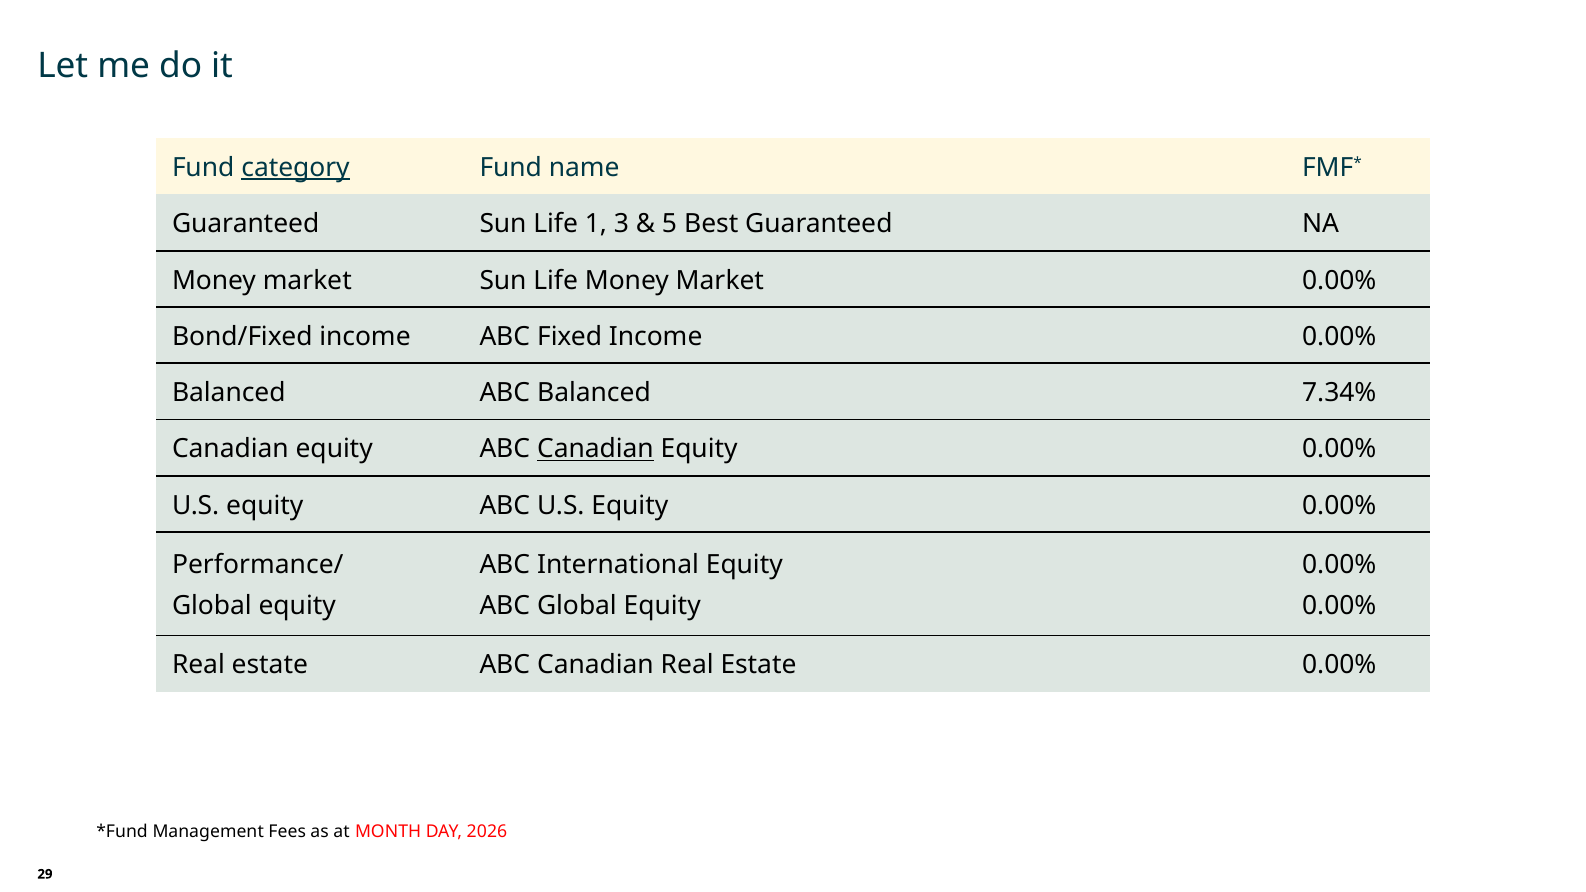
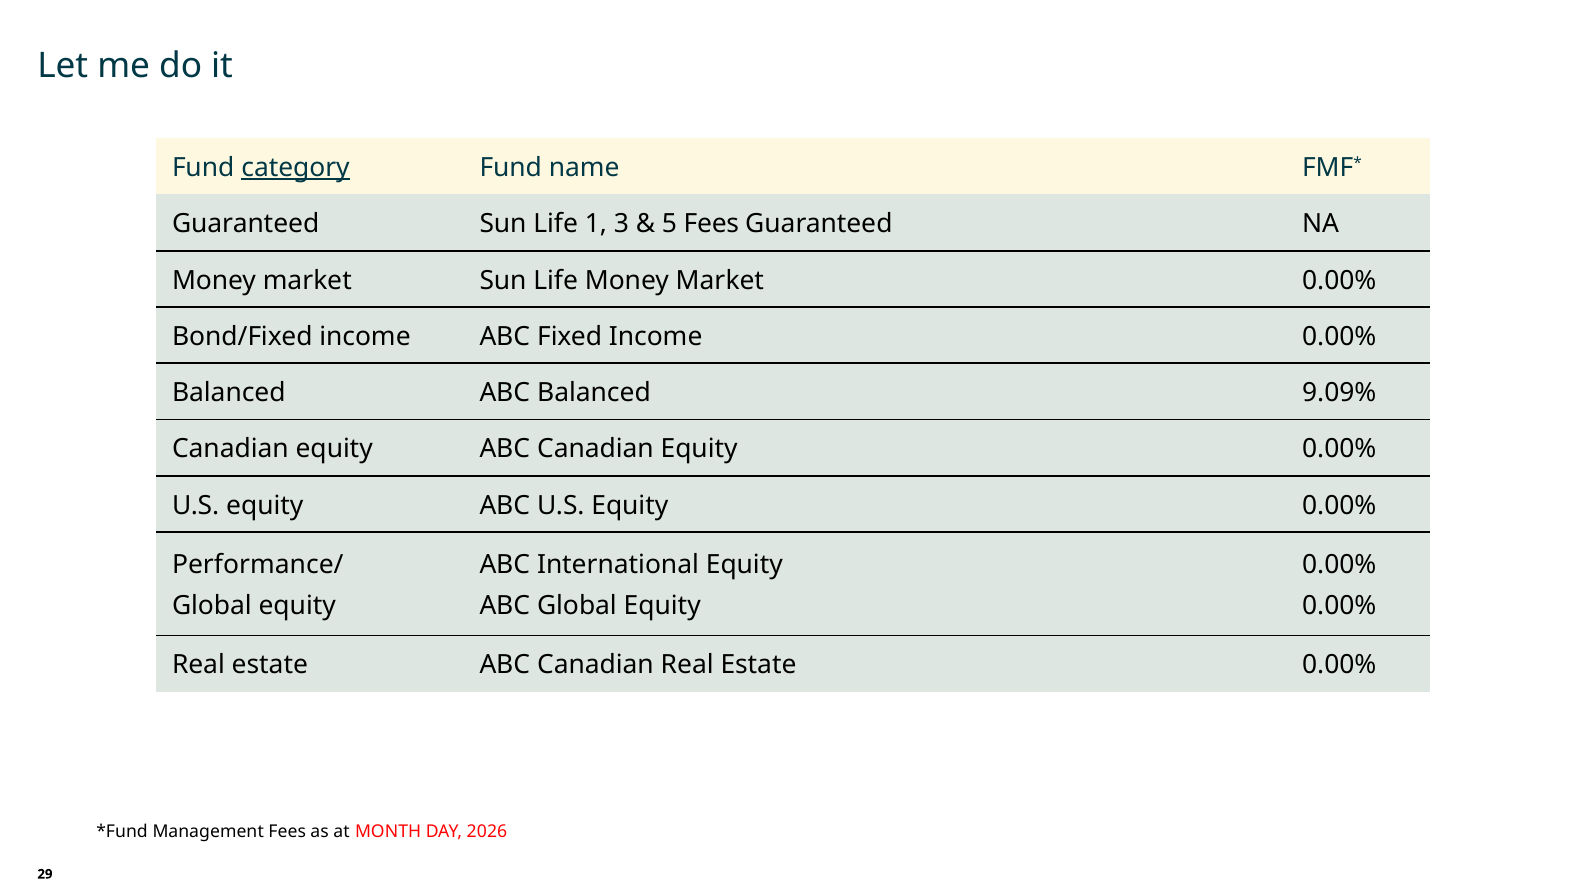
5 Best: Best -> Fees
7.34%: 7.34% -> 9.09%
Canadian at (595, 449) underline: present -> none
